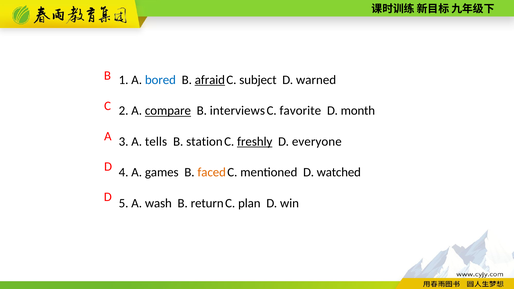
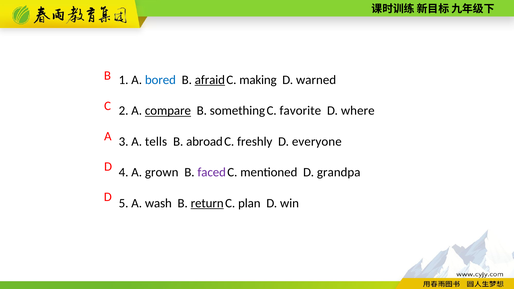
subject: subject -> making
interviews: interviews -> something
month: month -> where
station: station -> abroad
freshly underline: present -> none
games: games -> grown
faced colour: orange -> purple
watched: watched -> grandpa
return underline: none -> present
